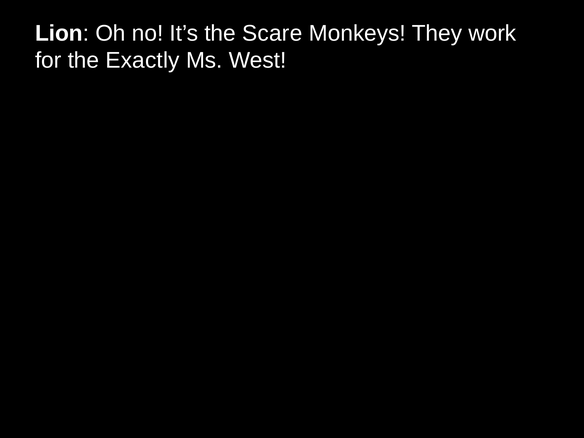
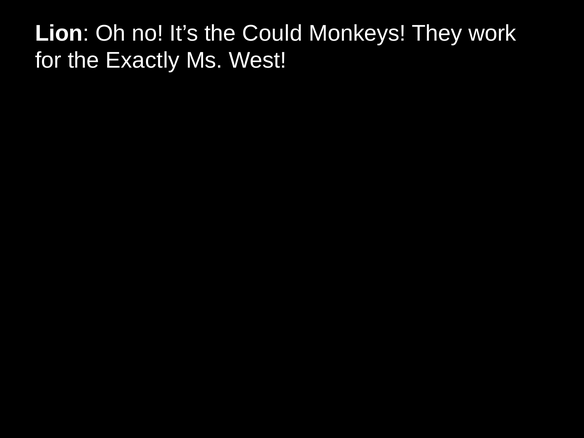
Scare: Scare -> Could
